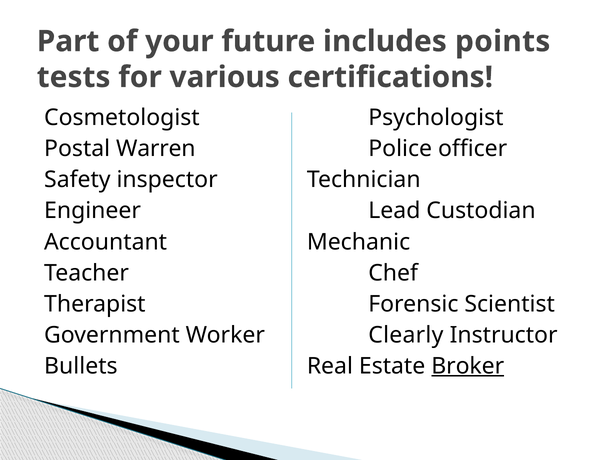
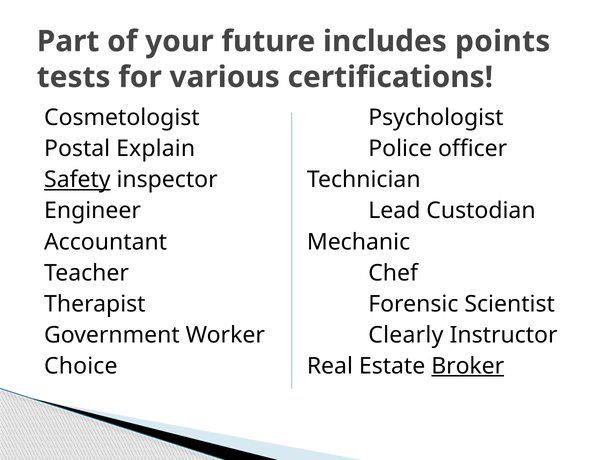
Warren: Warren -> Explain
Safety underline: none -> present
Bullets: Bullets -> Choice
